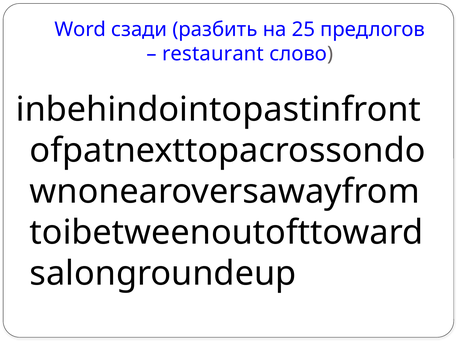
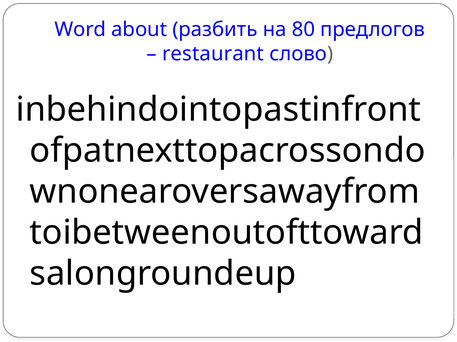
сзади: сзади -> about
25: 25 -> 80
